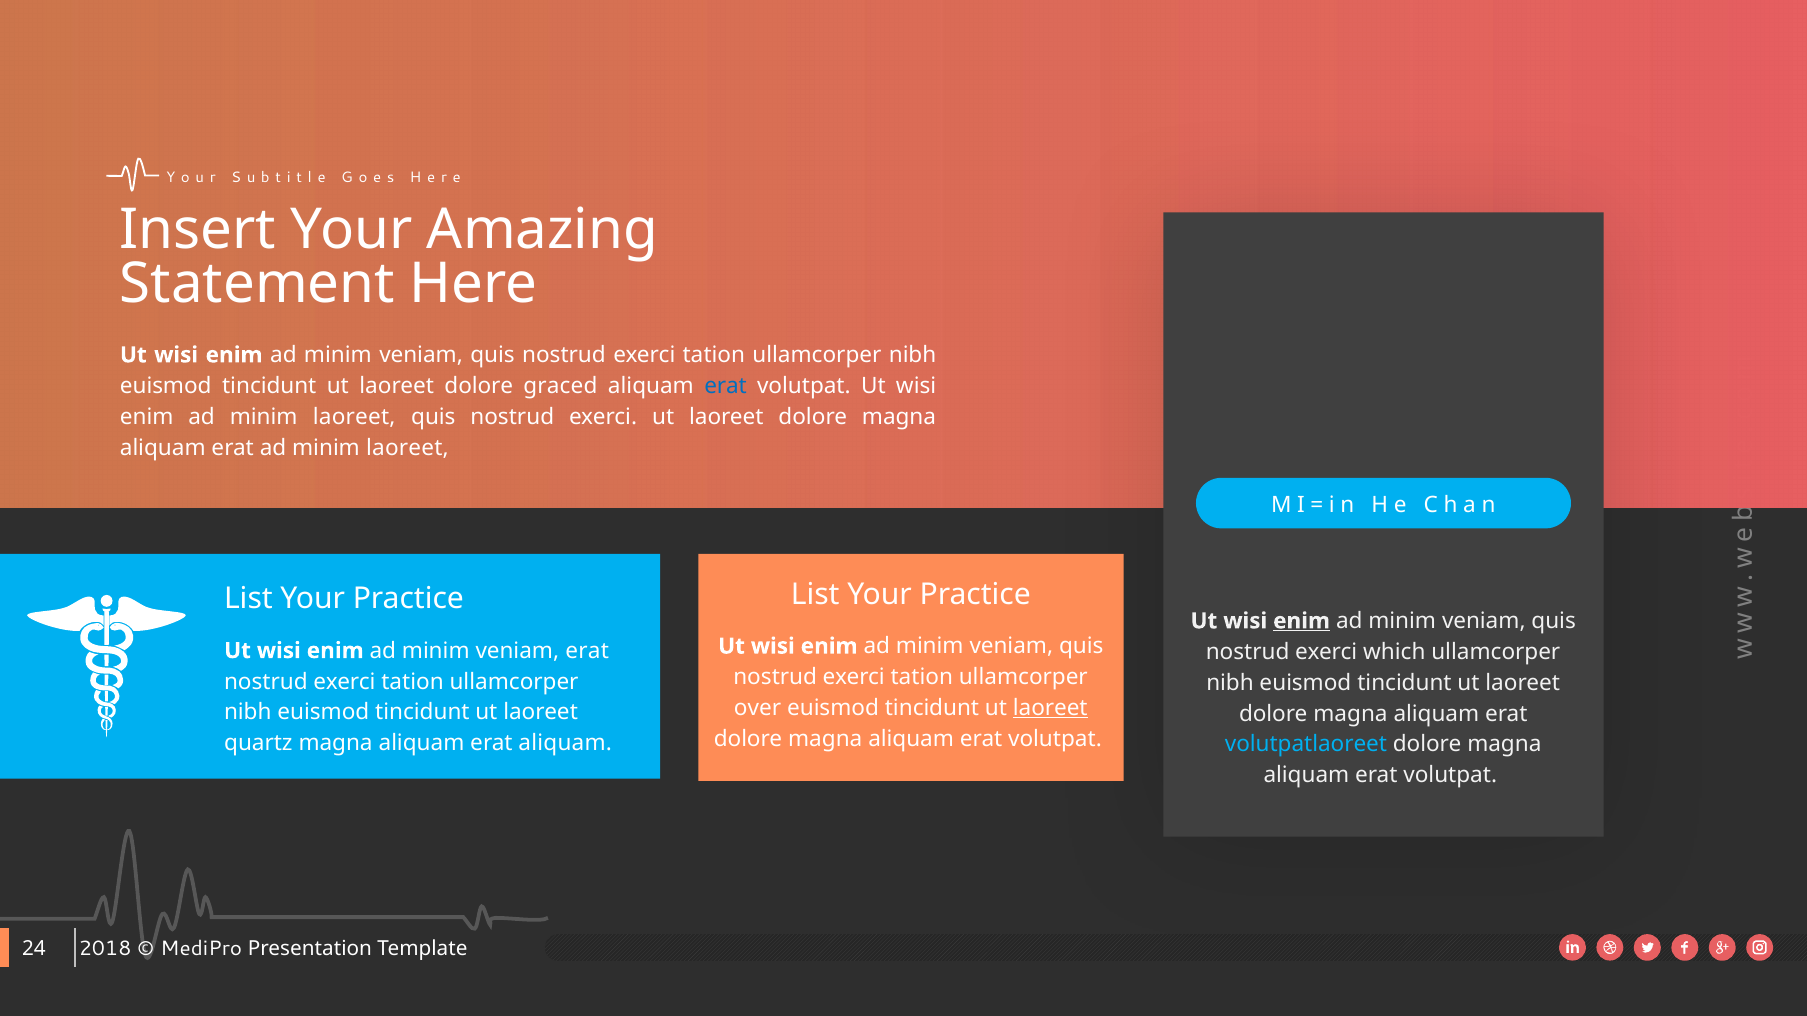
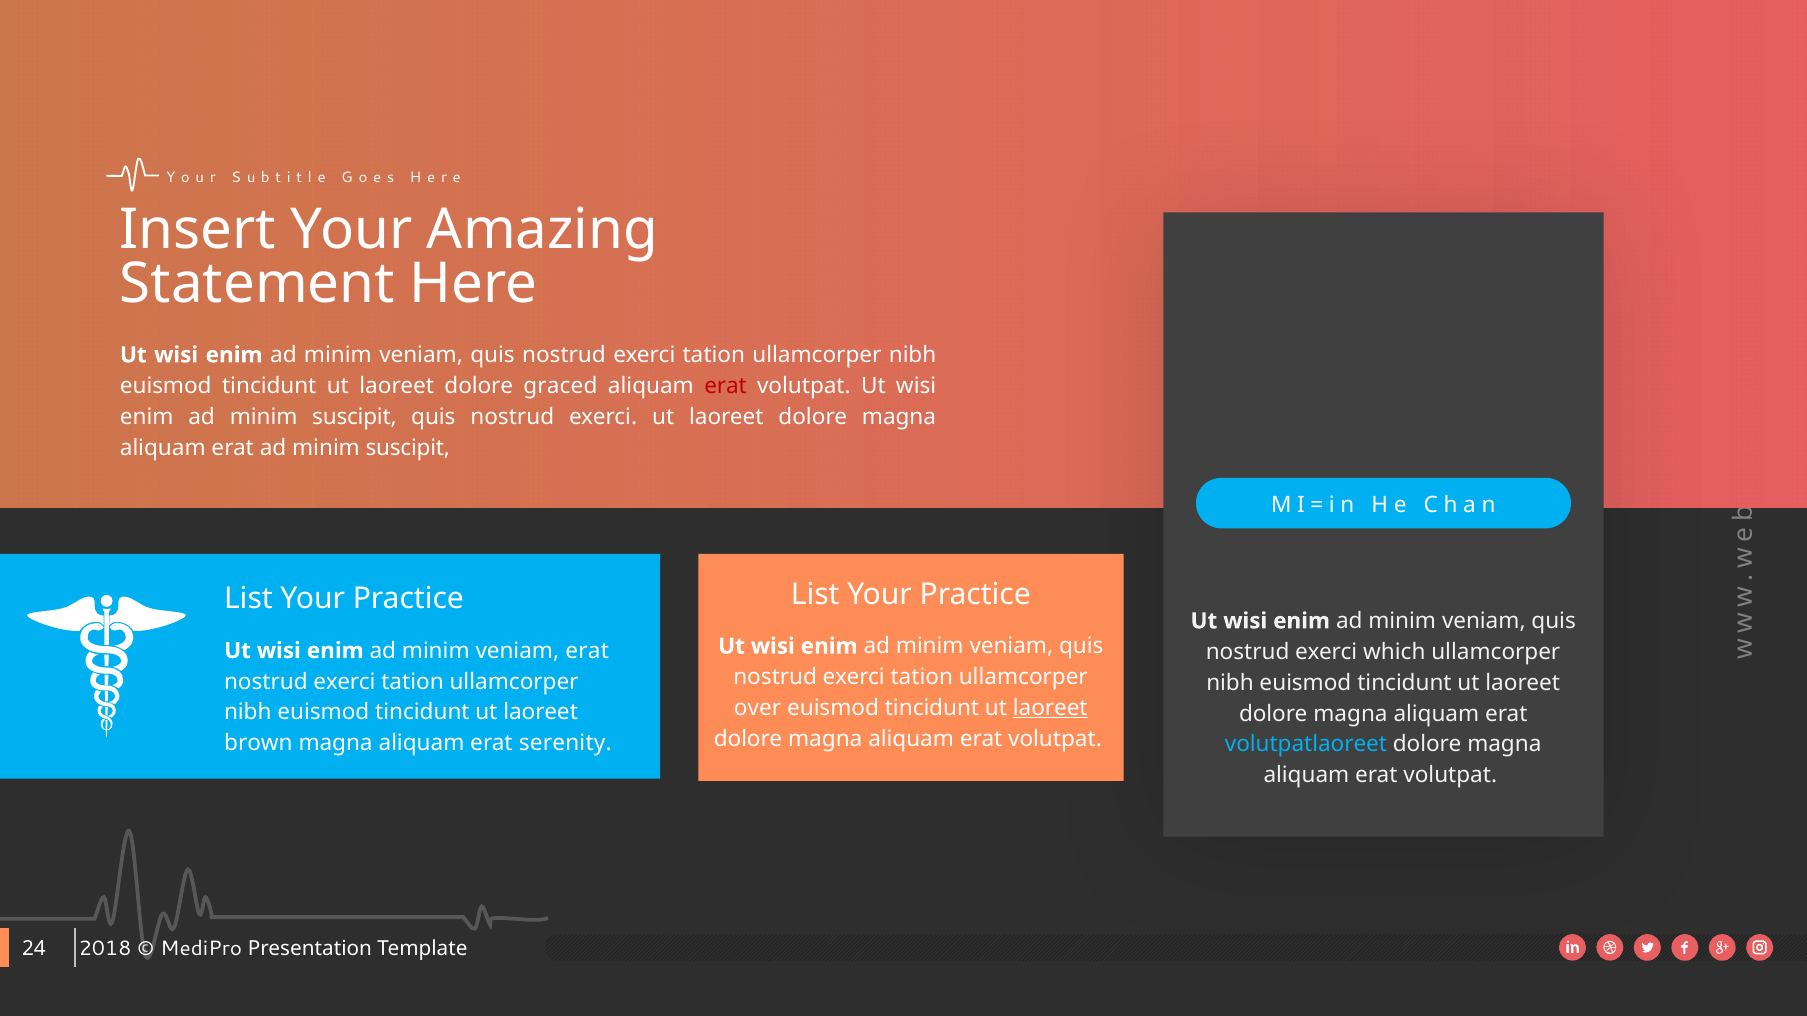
erat at (726, 386) colour: blue -> red
enim ad minim laoreet: laoreet -> suscipit
erat ad minim laoreet: laoreet -> suscipit
enim at (1302, 621) underline: present -> none
quartz: quartz -> brown
erat aliquam: aliquam -> serenity
